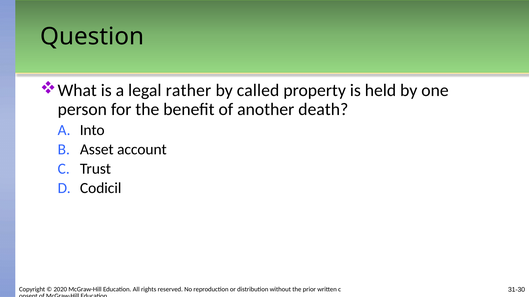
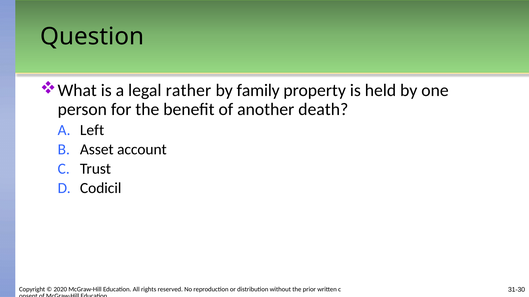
called: called -> family
Into: Into -> Left
